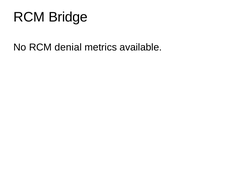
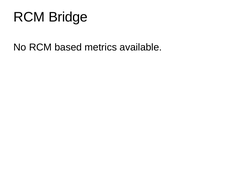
denial: denial -> based
